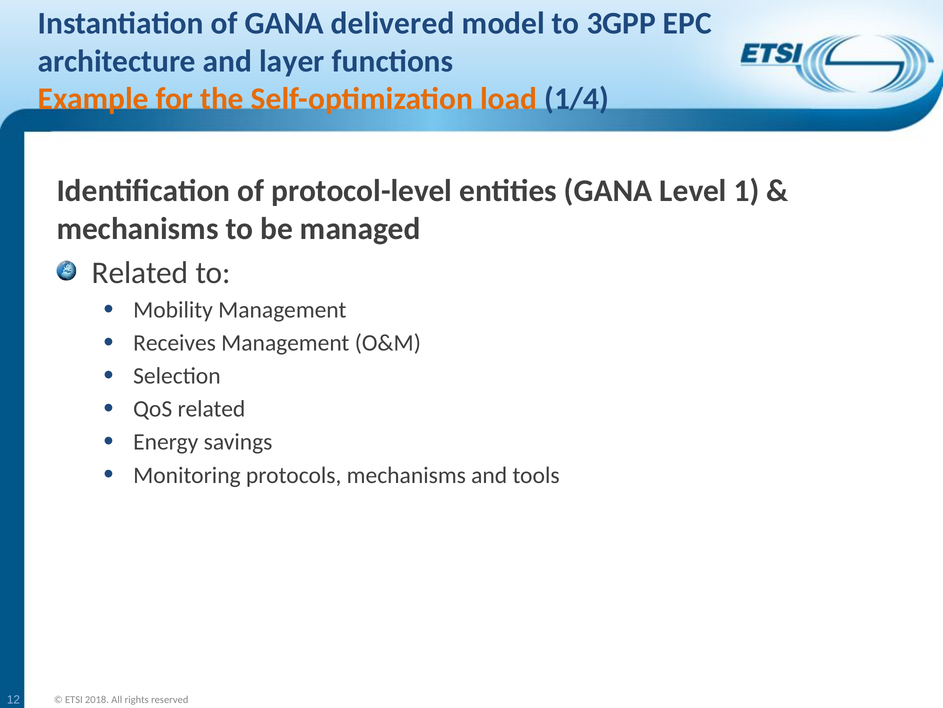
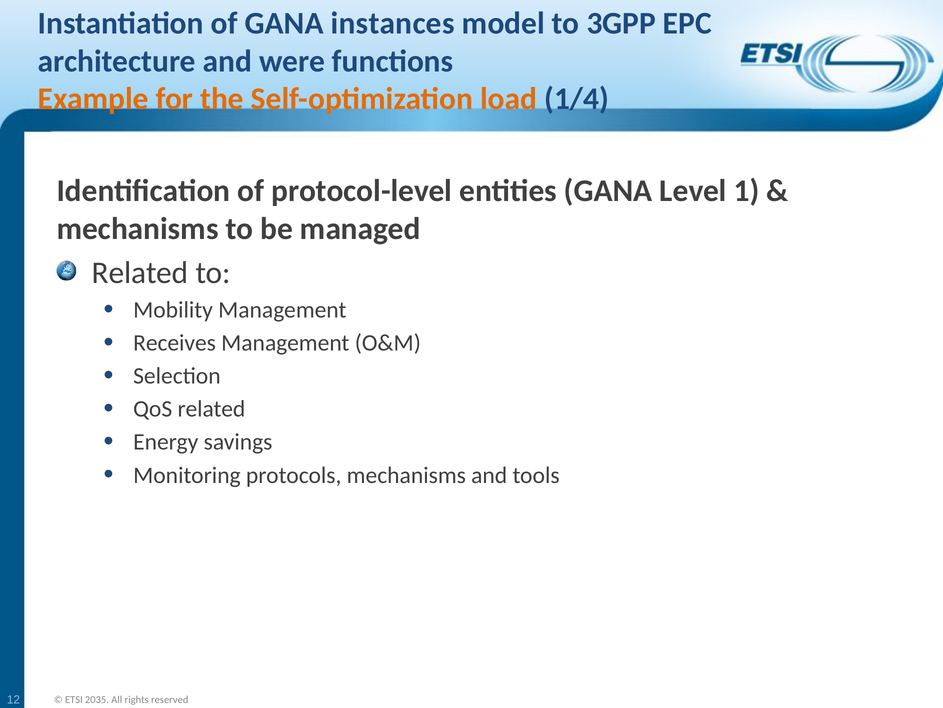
delivered: delivered -> instances
layer: layer -> were
2018: 2018 -> 2035
